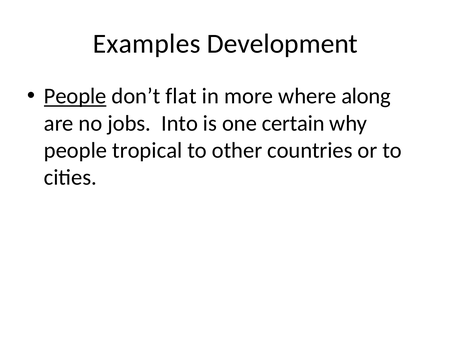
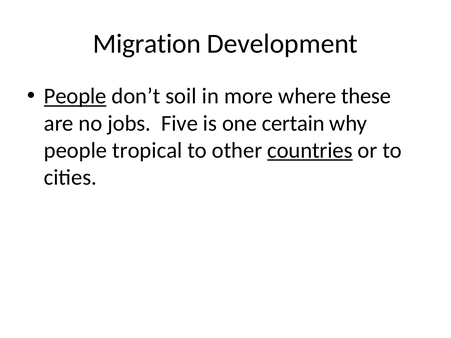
Examples: Examples -> Migration
flat: flat -> soil
along: along -> these
Into: Into -> Five
countries underline: none -> present
